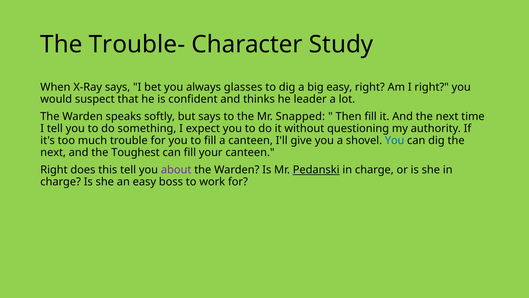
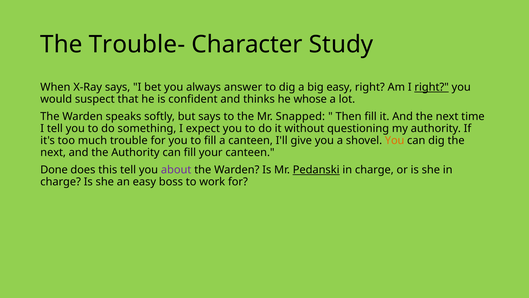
glasses: glasses -> answer
right at (432, 87) underline: none -> present
leader: leader -> whose
You at (395, 140) colour: blue -> orange
the Toughest: Toughest -> Authority
Right at (54, 170): Right -> Done
